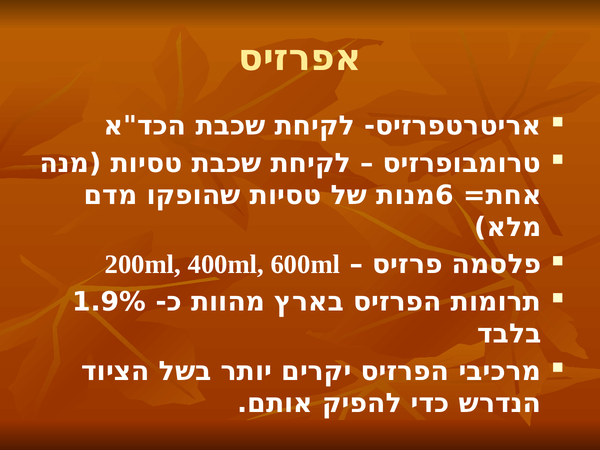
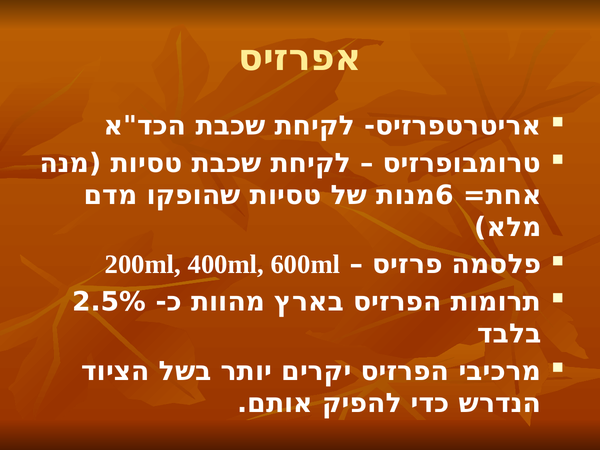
1.9%: 1.9% -> 2.5%
